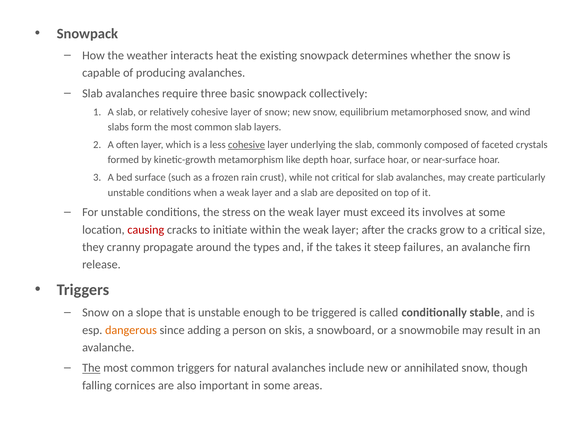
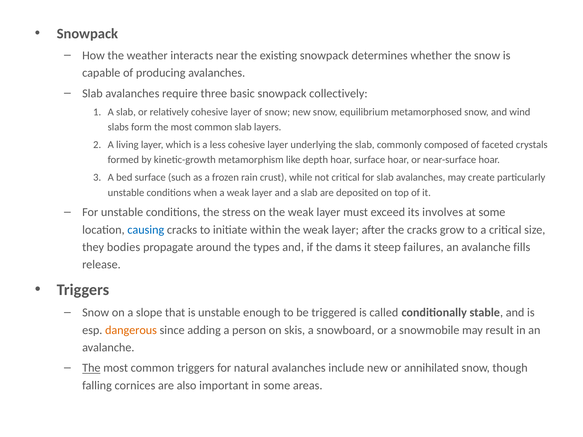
heat: heat -> near
often: often -> living
cohesive at (247, 145) underline: present -> none
causing colour: red -> blue
cranny: cranny -> bodies
takes: takes -> dams
firn: firn -> fills
